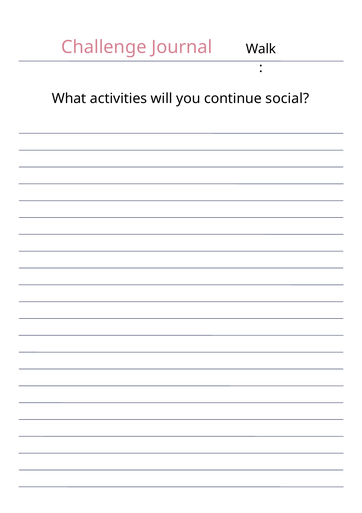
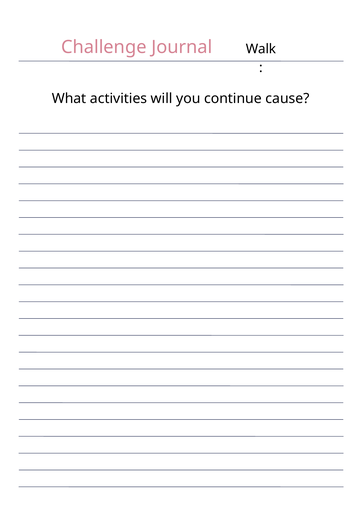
social: social -> cause
